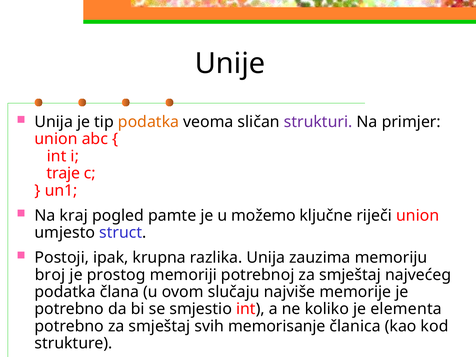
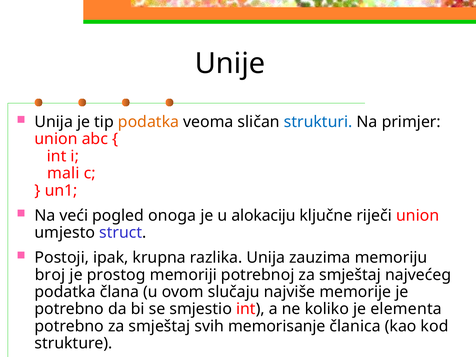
strukturi colour: purple -> blue
traje: traje -> mali
kraj: kraj -> veći
pamte: pamte -> onoga
možemo: možemo -> alokaciju
